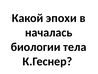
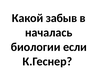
эпохи: эпохи -> забыв
тела: тела -> если
